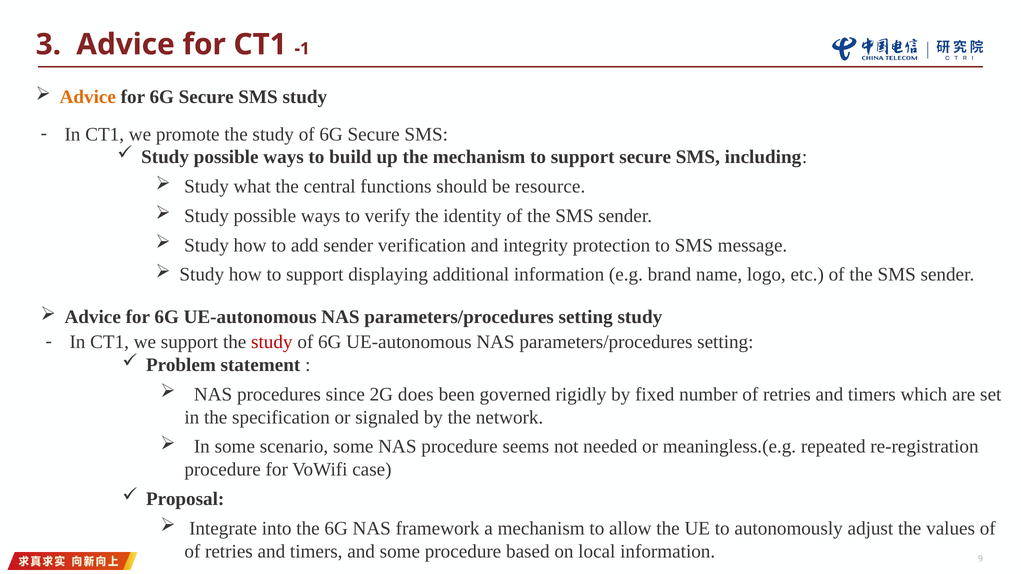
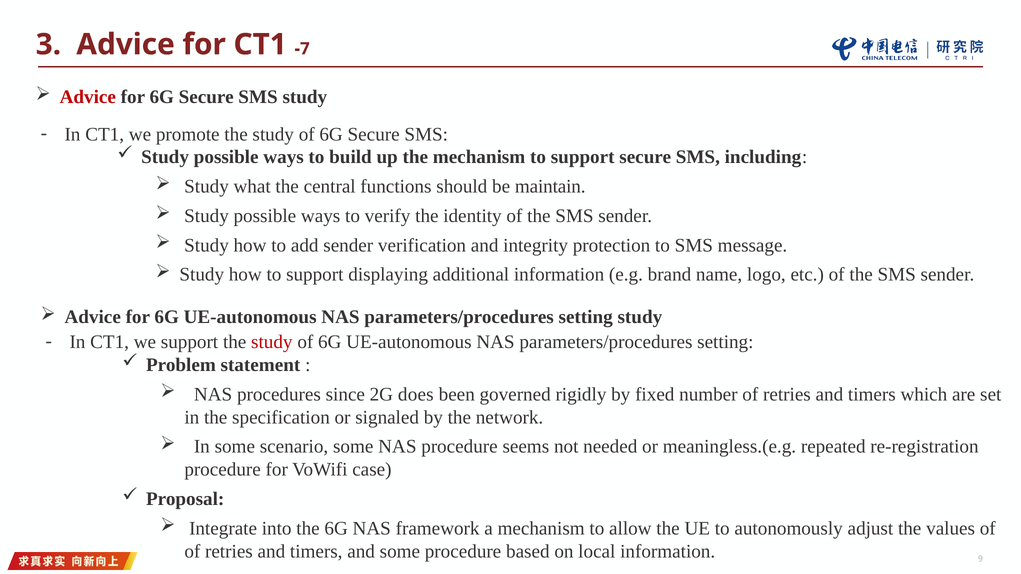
-1: -1 -> -7
Advice at (88, 97) colour: orange -> red
resource: resource -> maintain
